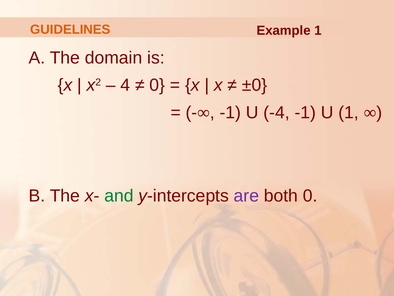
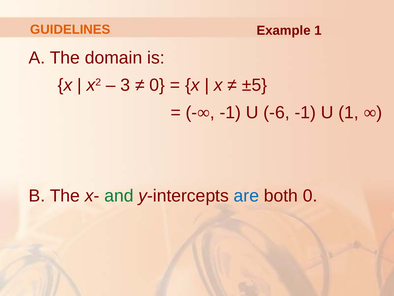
4: 4 -> 3
±0: ±0 -> ±5
-4: -4 -> -6
are colour: purple -> blue
